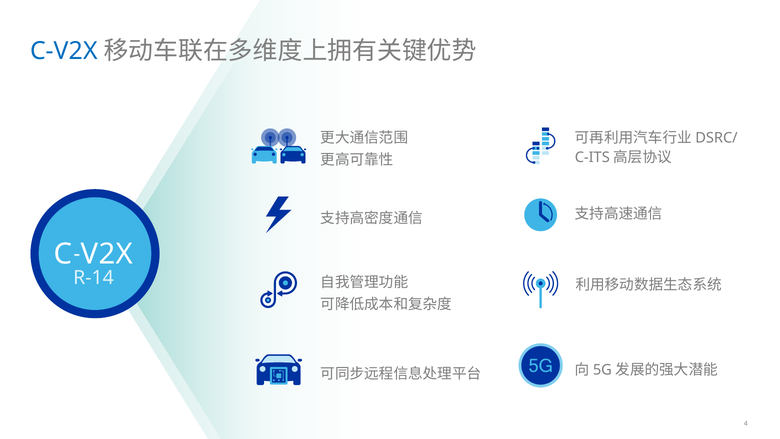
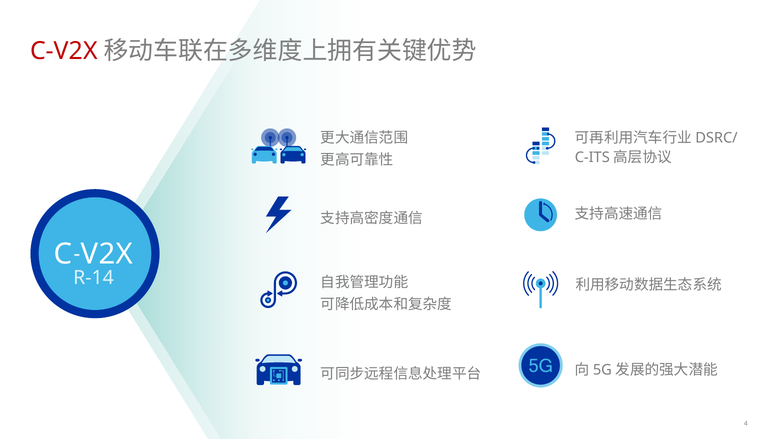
C-V2X colour: blue -> red
